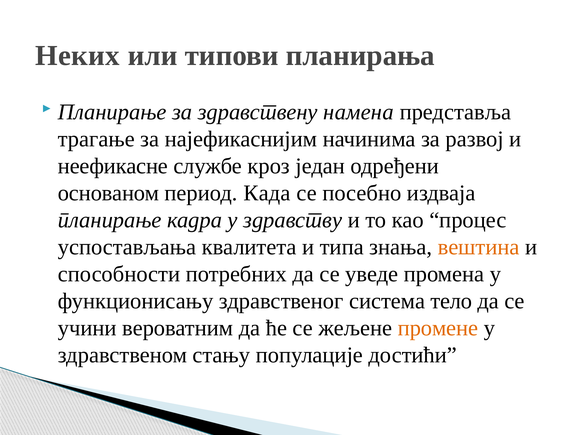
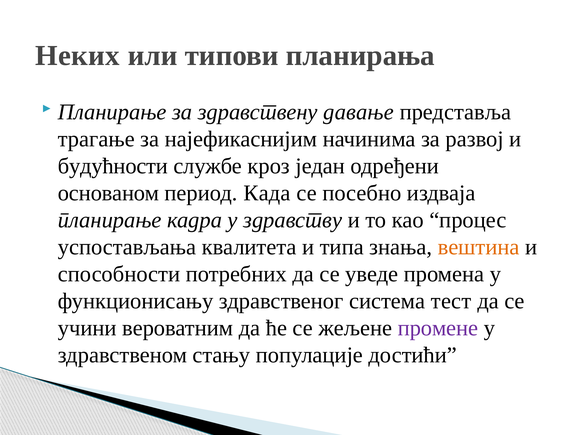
намена: намена -> давање
неефикасне: неефикасне -> будућности
тело: тело -> тест
промене colour: orange -> purple
